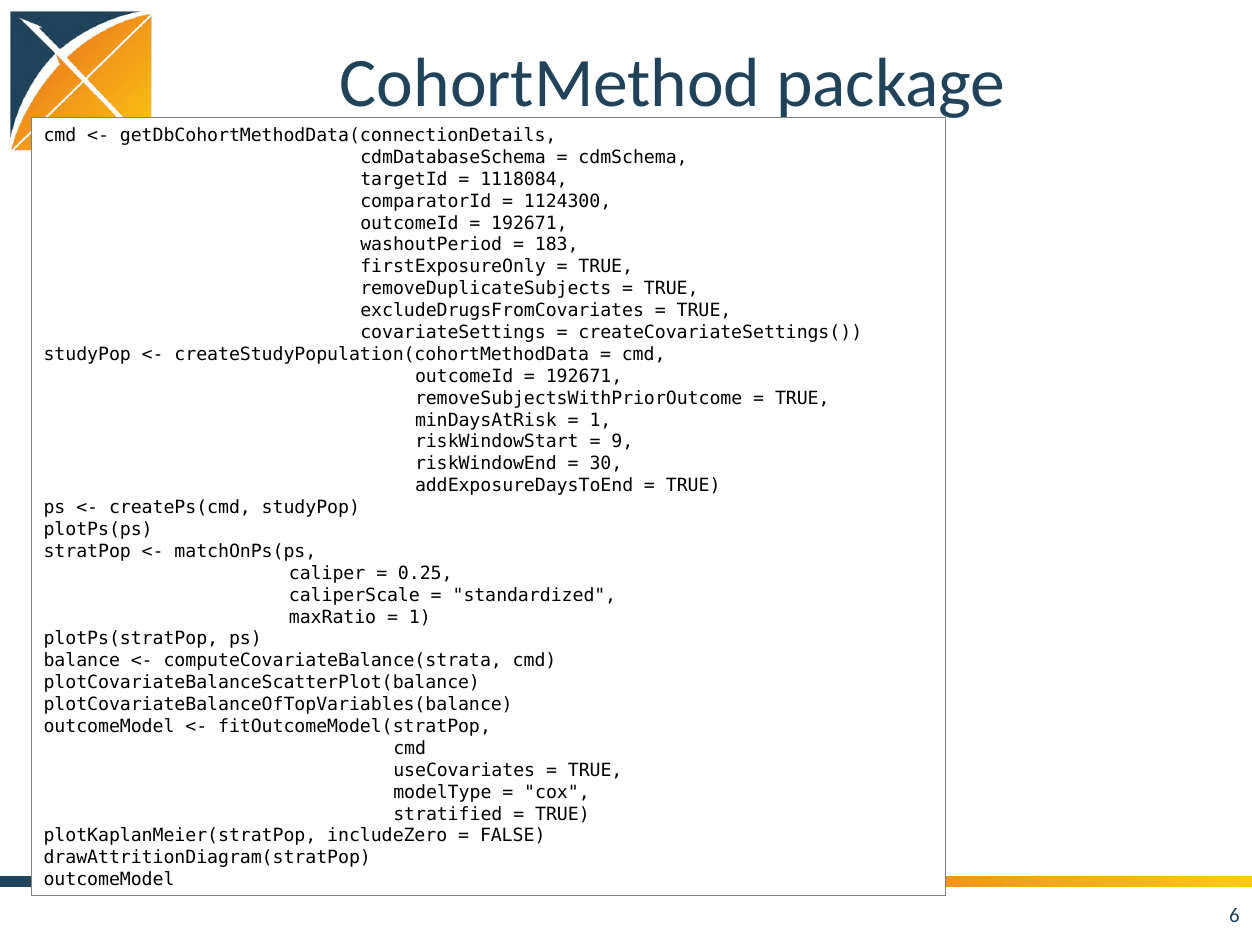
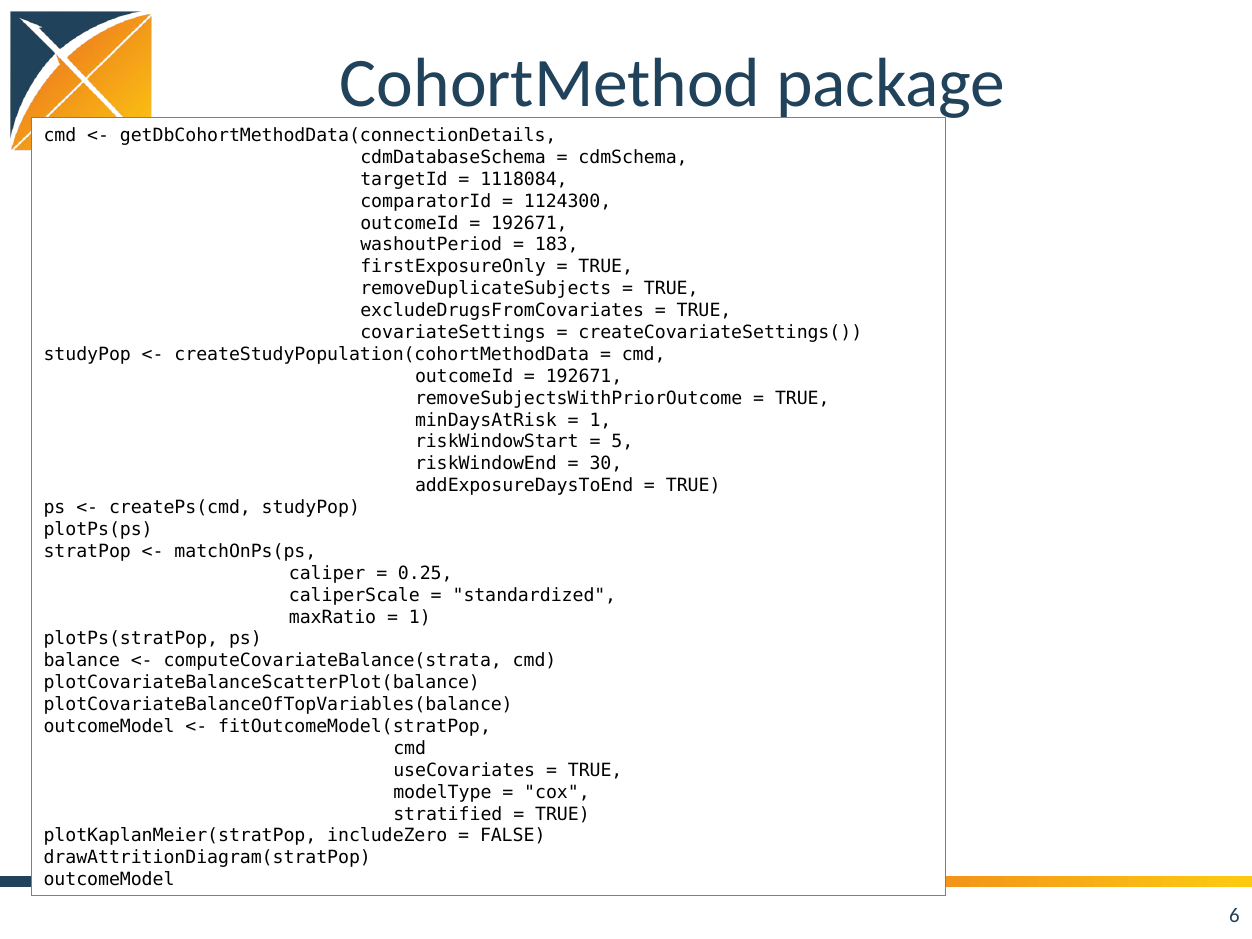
9: 9 -> 5
